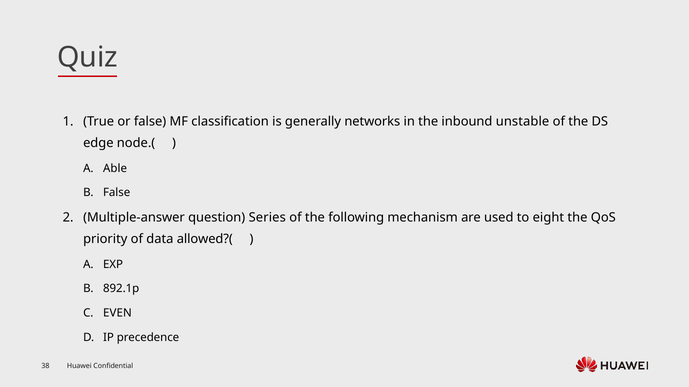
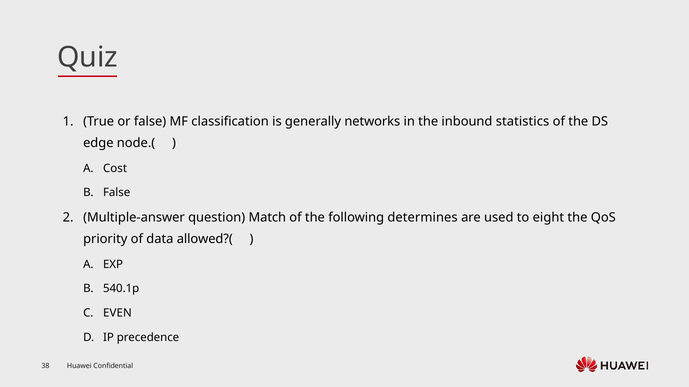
unstable: unstable -> statistics
Able: Able -> Cost
Series: Series -> Match
mechanism: mechanism -> determines
892.1p: 892.1p -> 540.1p
